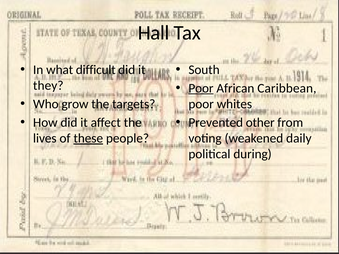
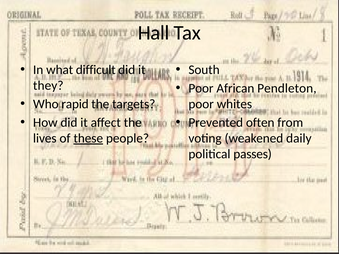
Poor at (201, 88) underline: present -> none
Caribbean: Caribbean -> Pendleton
grow: grow -> rapid
other: other -> often
during: during -> passes
